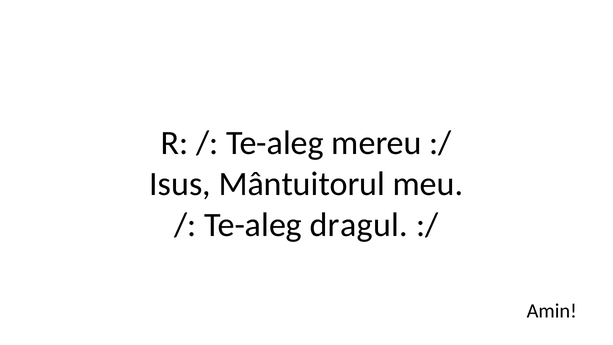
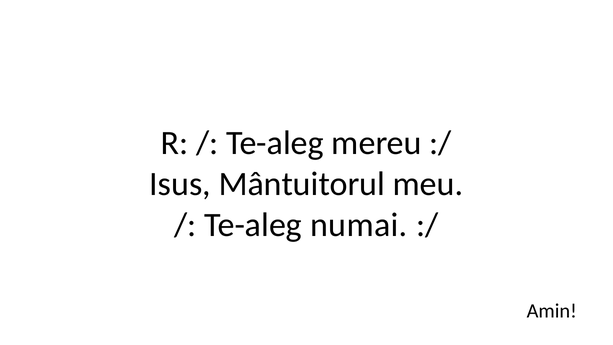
dragul: dragul -> numai
